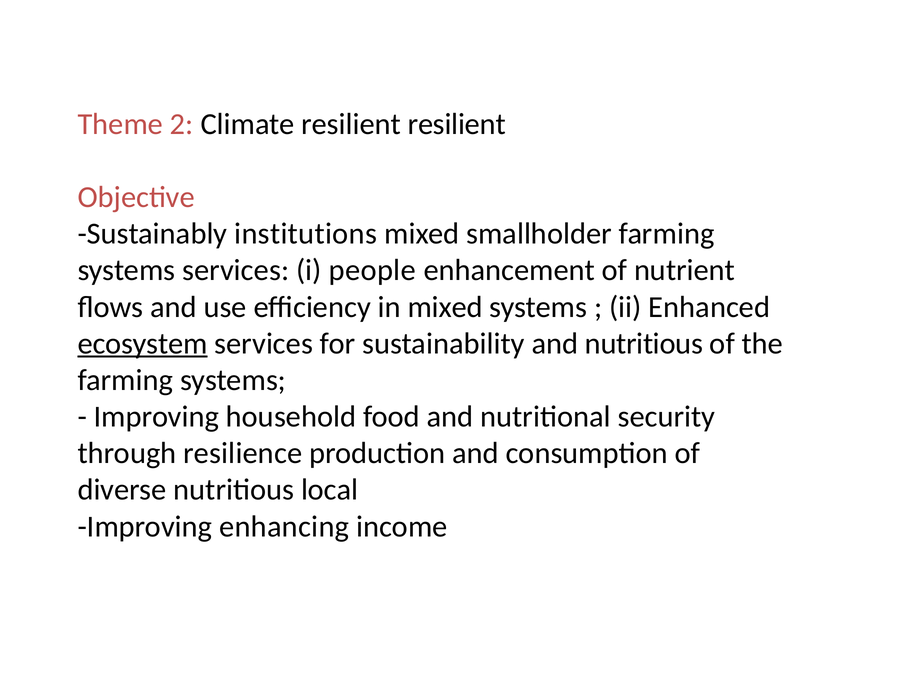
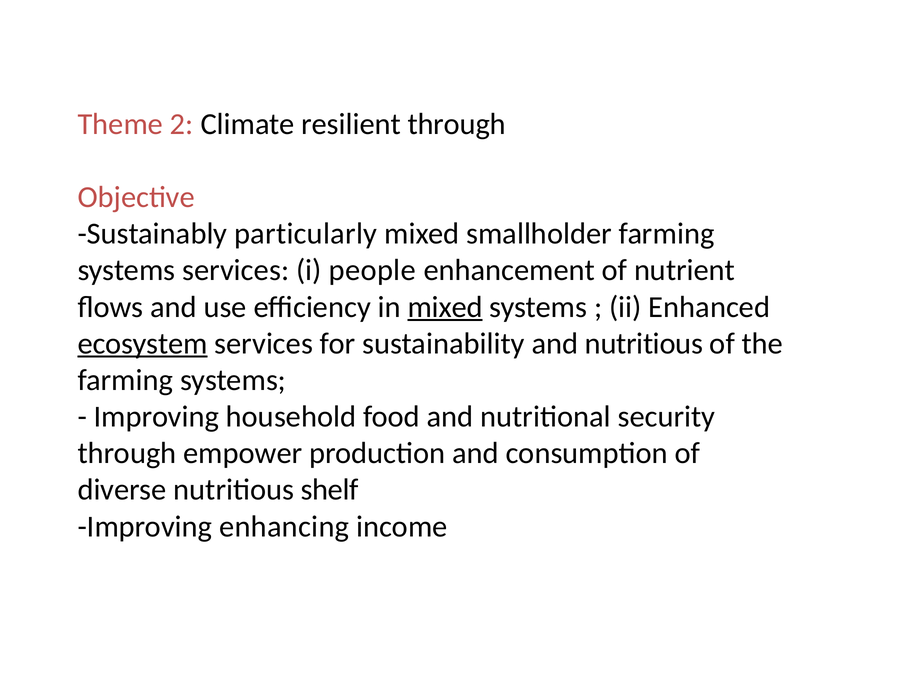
resilient resilient: resilient -> through
institutions: institutions -> particularly
mixed at (445, 307) underline: none -> present
resilience: resilience -> empower
local: local -> shelf
